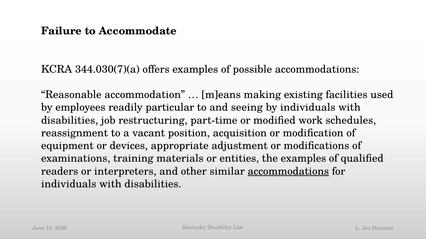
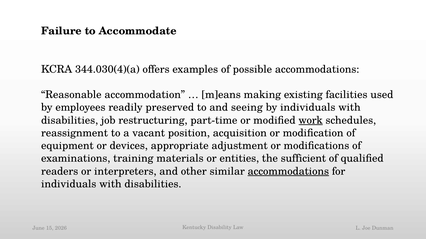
344.030(7)(a: 344.030(7)(a -> 344.030(4)(a
particular: particular -> preserved
work underline: none -> present
the examples: examples -> sufficient
